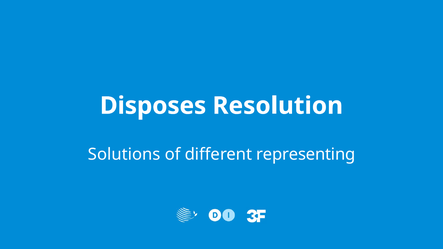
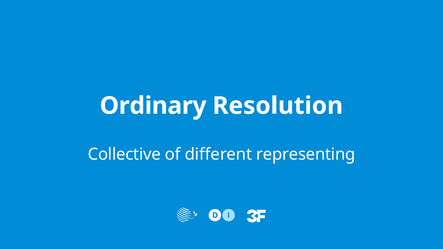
Disposes: Disposes -> Ordinary
Solutions: Solutions -> Collective
